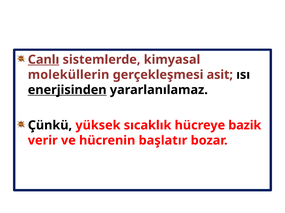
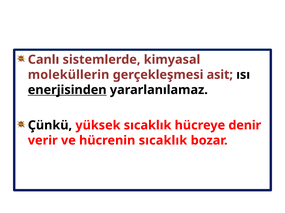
Canlı underline: present -> none
bazik: bazik -> denir
hücrenin başlatır: başlatır -> sıcaklık
